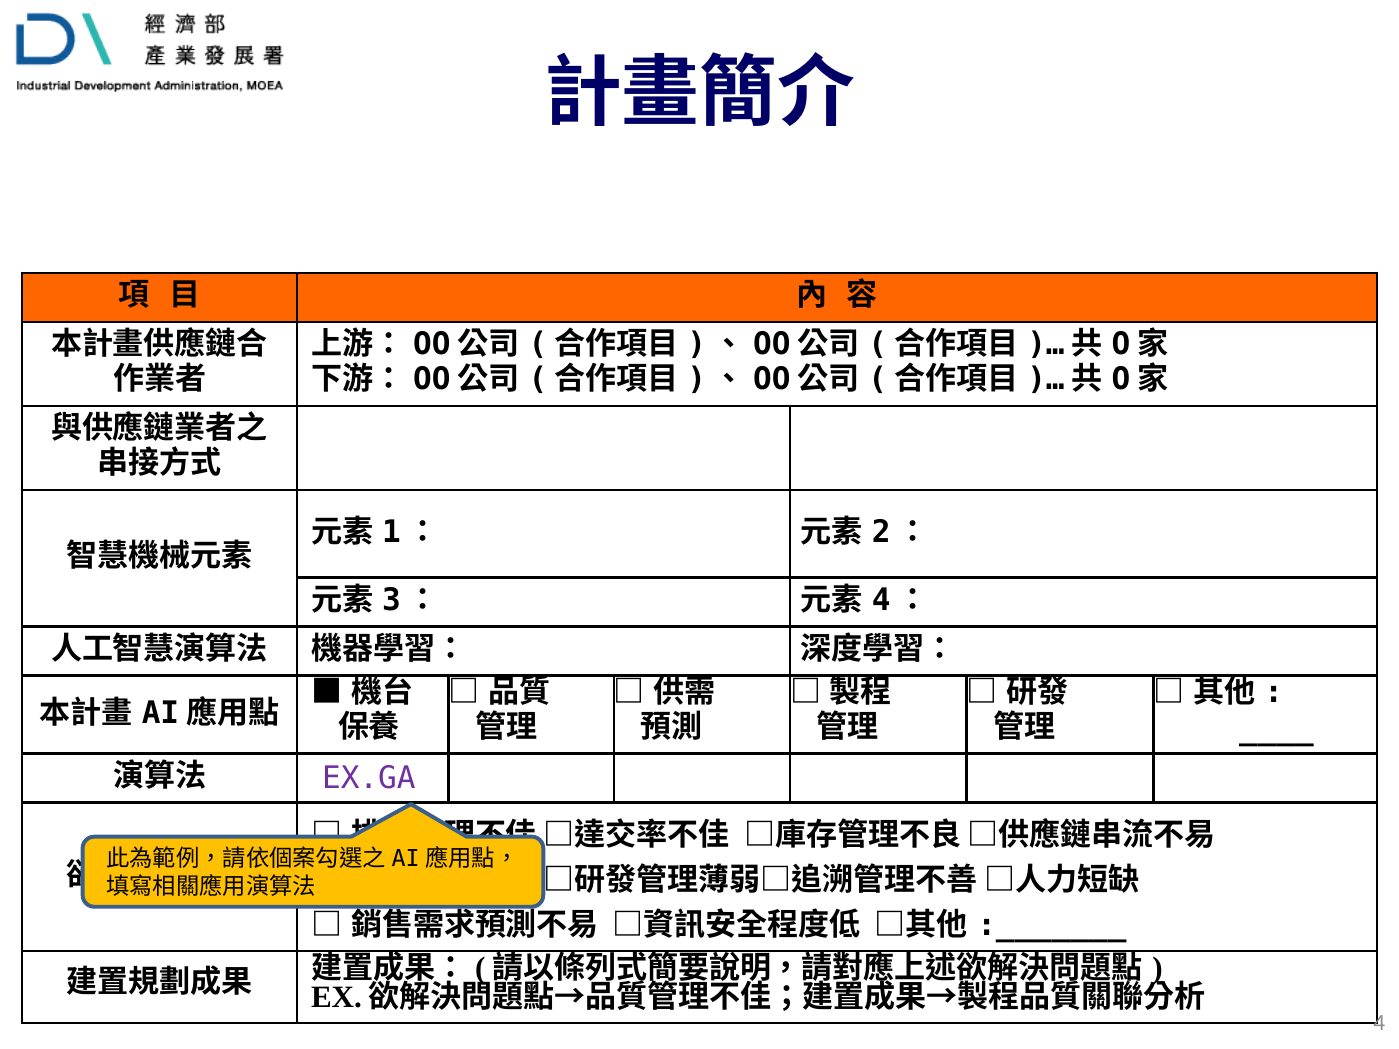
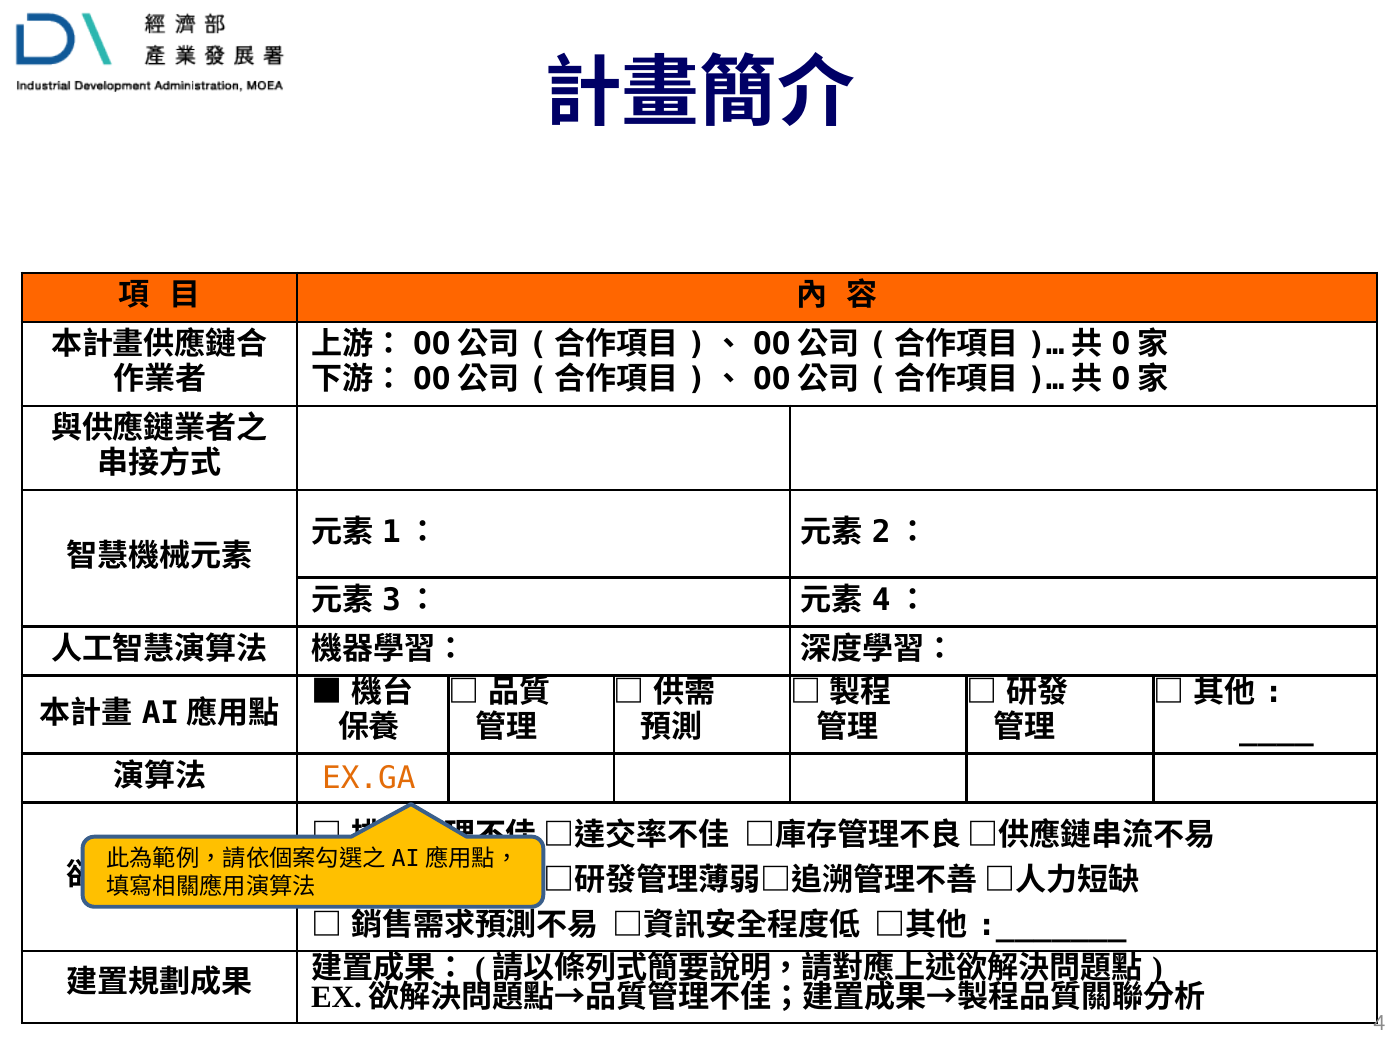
EX.GA colour: purple -> orange
